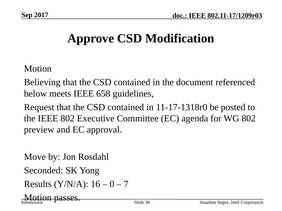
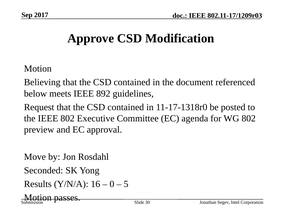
658: 658 -> 892
7: 7 -> 5
